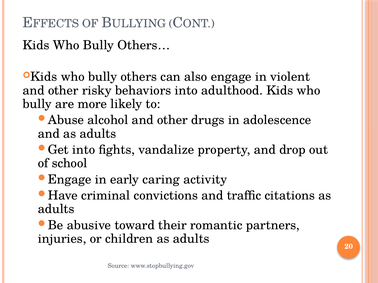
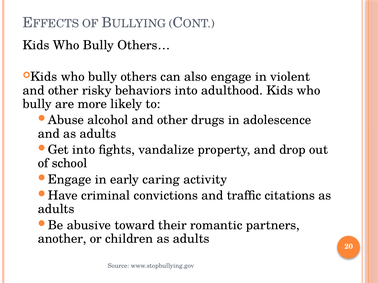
injuries: injuries -> another
